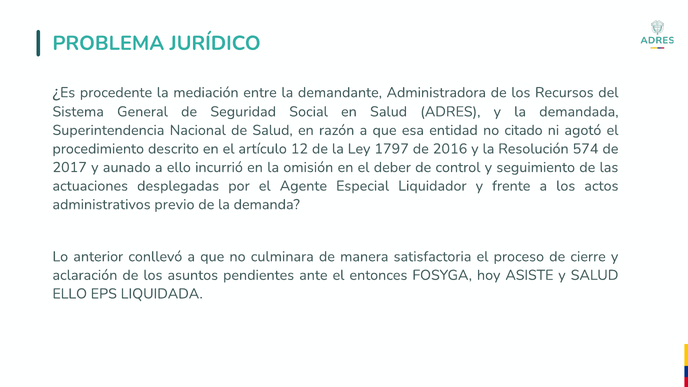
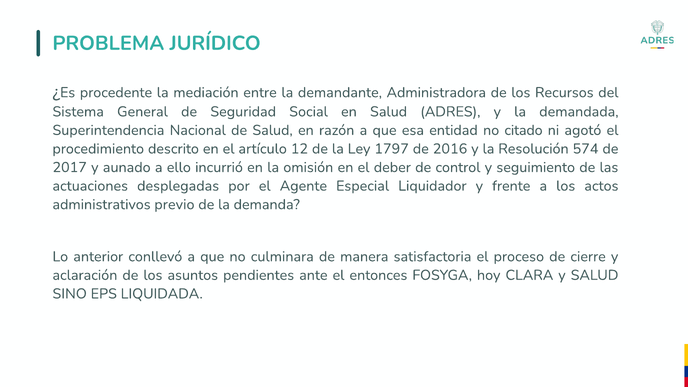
ASISTE: ASISTE -> CLARA
ELLO at (70, 294): ELLO -> SINO
